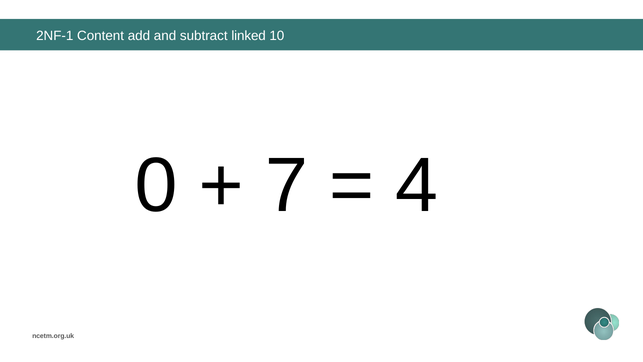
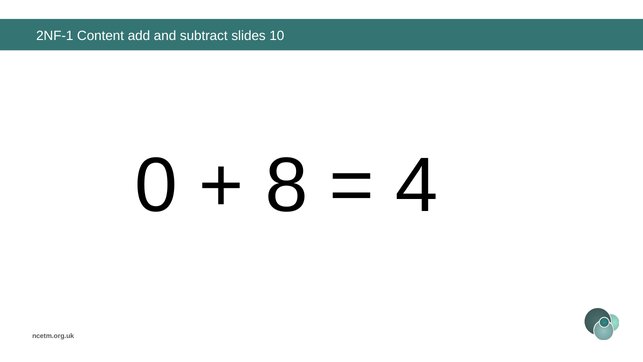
linked: linked -> slides
7: 7 -> 8
